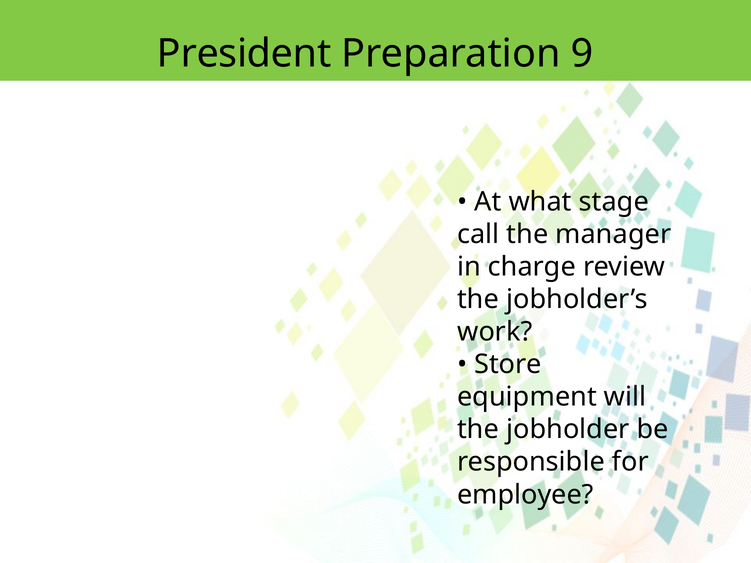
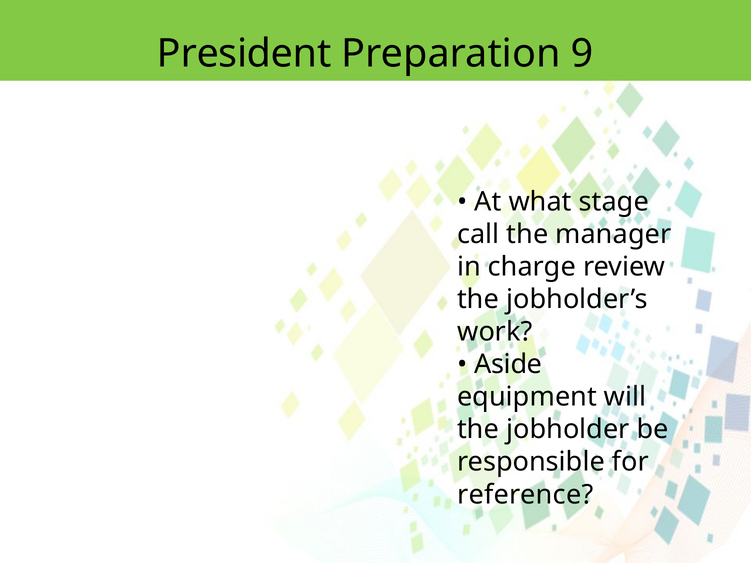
Store: Store -> Aside
employee: employee -> reference
